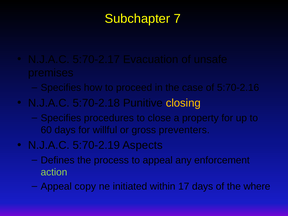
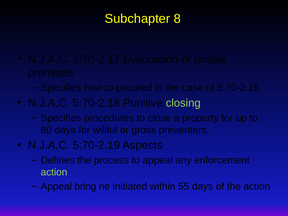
7: 7 -> 8
closing colour: yellow -> light green
copy: copy -> bring
17: 17 -> 55
the where: where -> action
